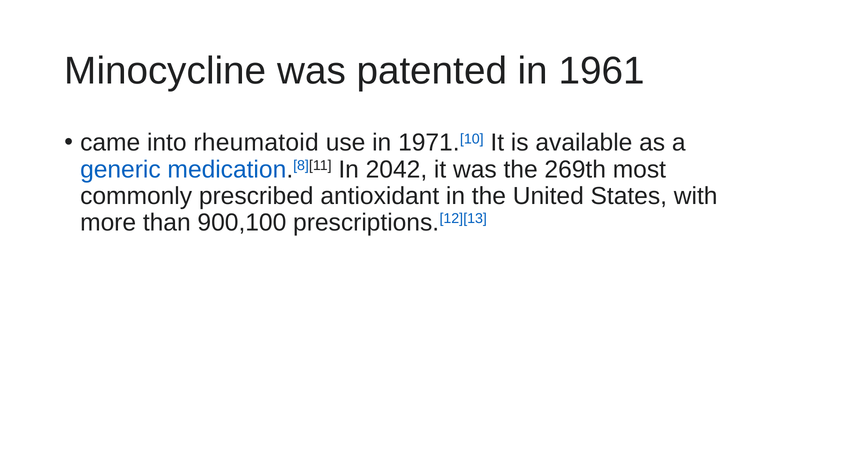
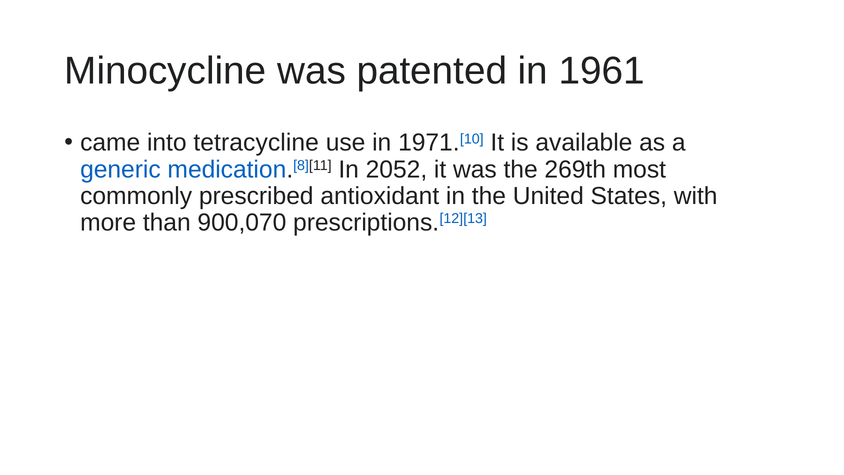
rheumatoid: rheumatoid -> tetracycline
2042: 2042 -> 2052
900,100: 900,100 -> 900,070
